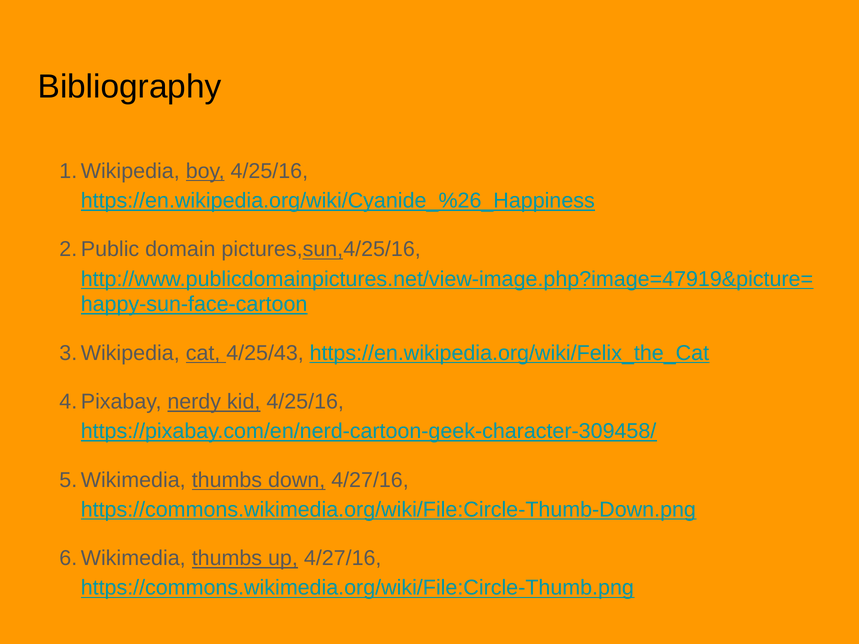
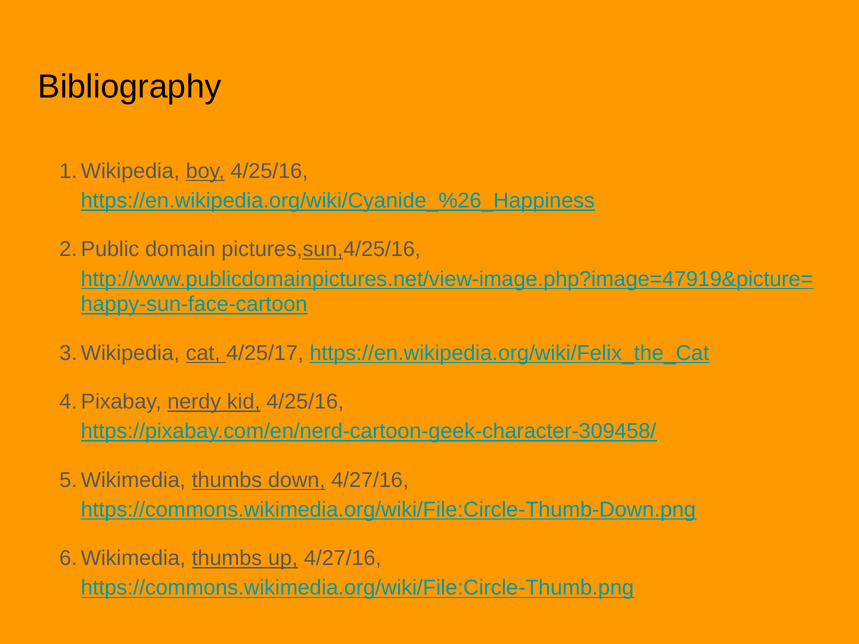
4/25/43: 4/25/43 -> 4/25/17
